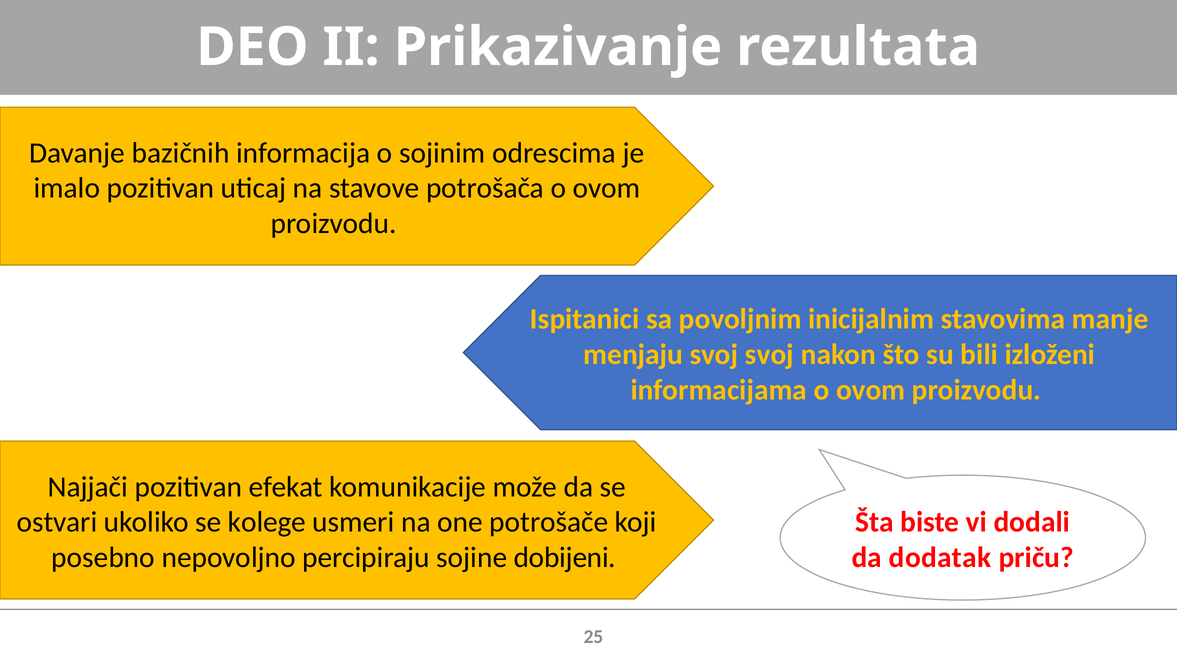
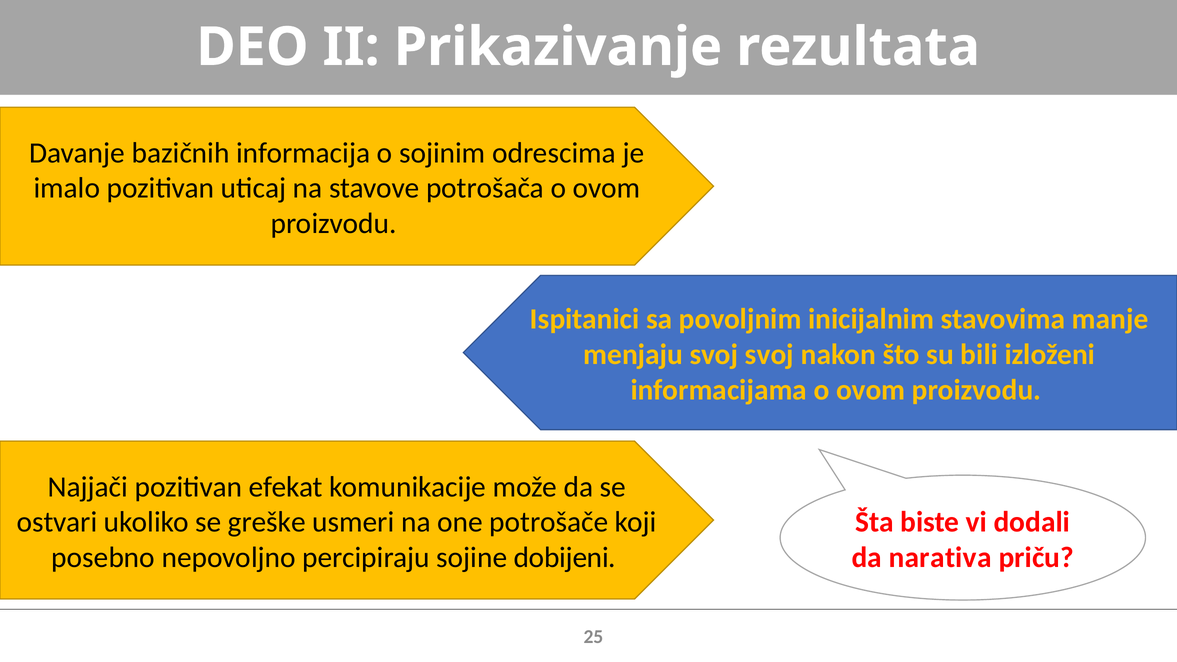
kolege: kolege -> greške
dodatak: dodatak -> narativa
